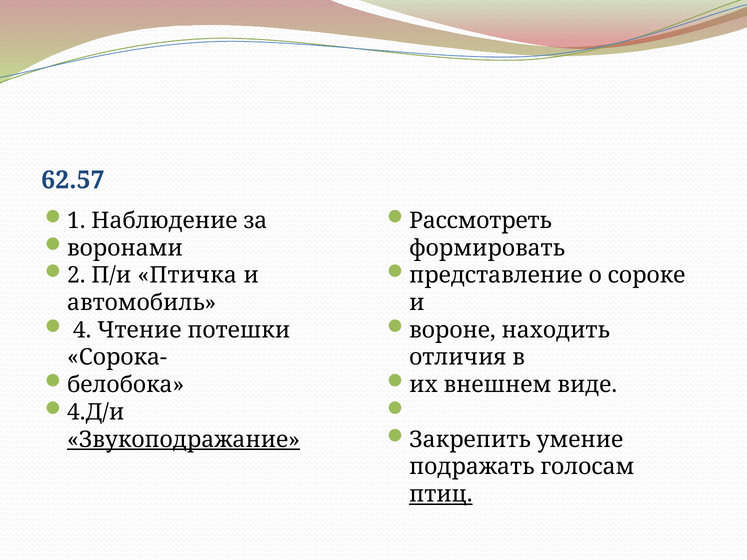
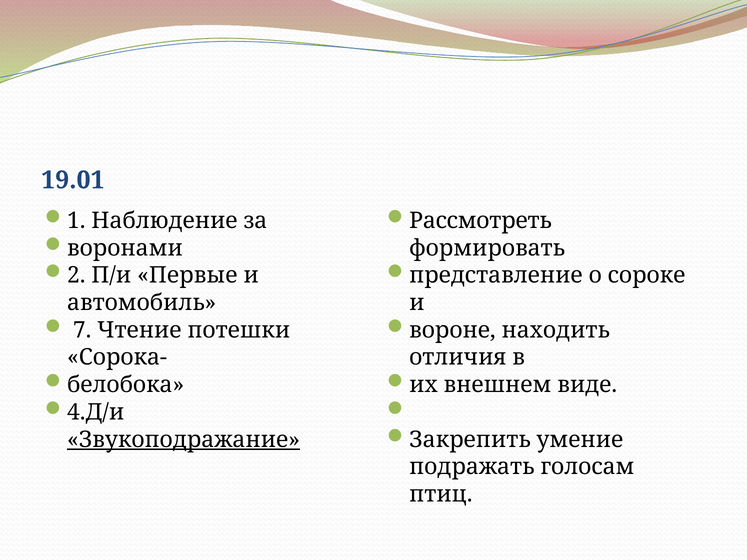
62.57: 62.57 -> 19.01
Птичка: Птичка -> Первые
4: 4 -> 7
птиц underline: present -> none
